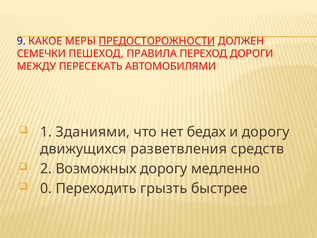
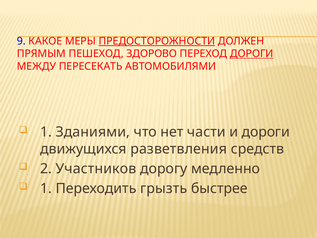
СЕМЕЧКИ: СЕМЕЧКИ -> ПРЯМЫМ
ПРАВИЛА: ПРАВИЛА -> ЗДОРОВО
ДОРОГИ at (252, 54) underline: none -> present
бедах: бедах -> части
и дорогу: дорогу -> дороги
Возможных: Возможных -> Участников
0 at (46, 188): 0 -> 1
